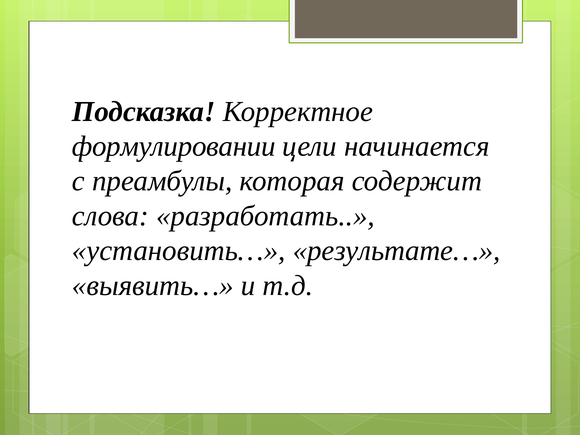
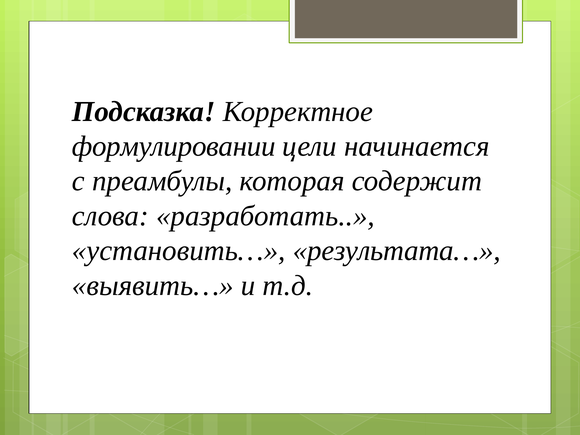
результате…: результате… -> результата…
